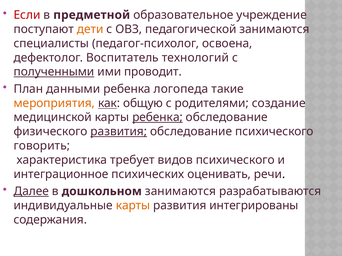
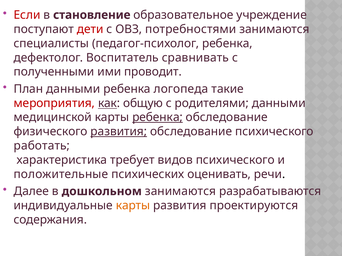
предметной: предметной -> становление
дети colour: orange -> red
педагогической: педагогической -> потребностями
педагог-психолог освоена: освоена -> ребенка
технологий: технологий -> сравнивать
полученными underline: present -> none
мероприятия colour: orange -> red
родителями создание: создание -> данными
говорить: говорить -> работать
интеграционное: интеграционное -> положительные
Далее underline: present -> none
интегрированы: интегрированы -> проектируются
